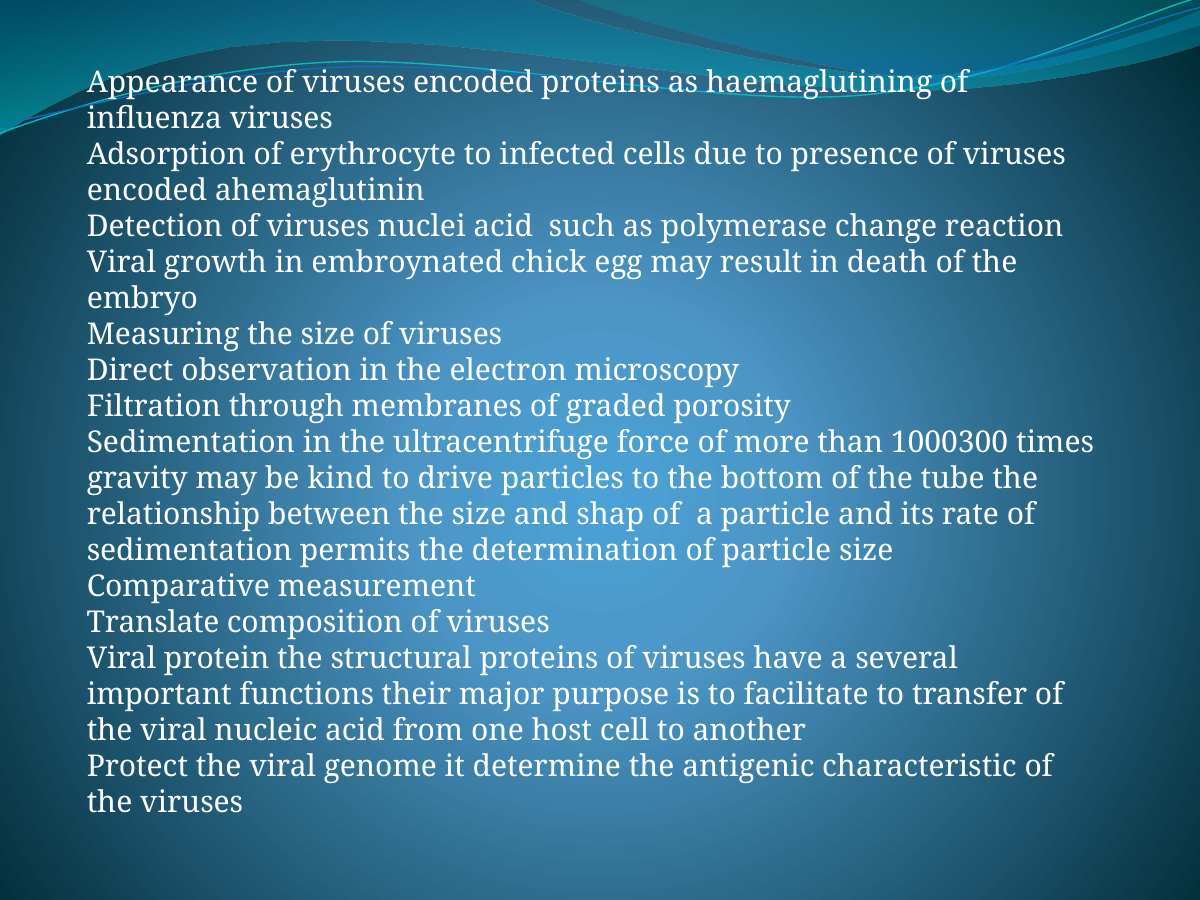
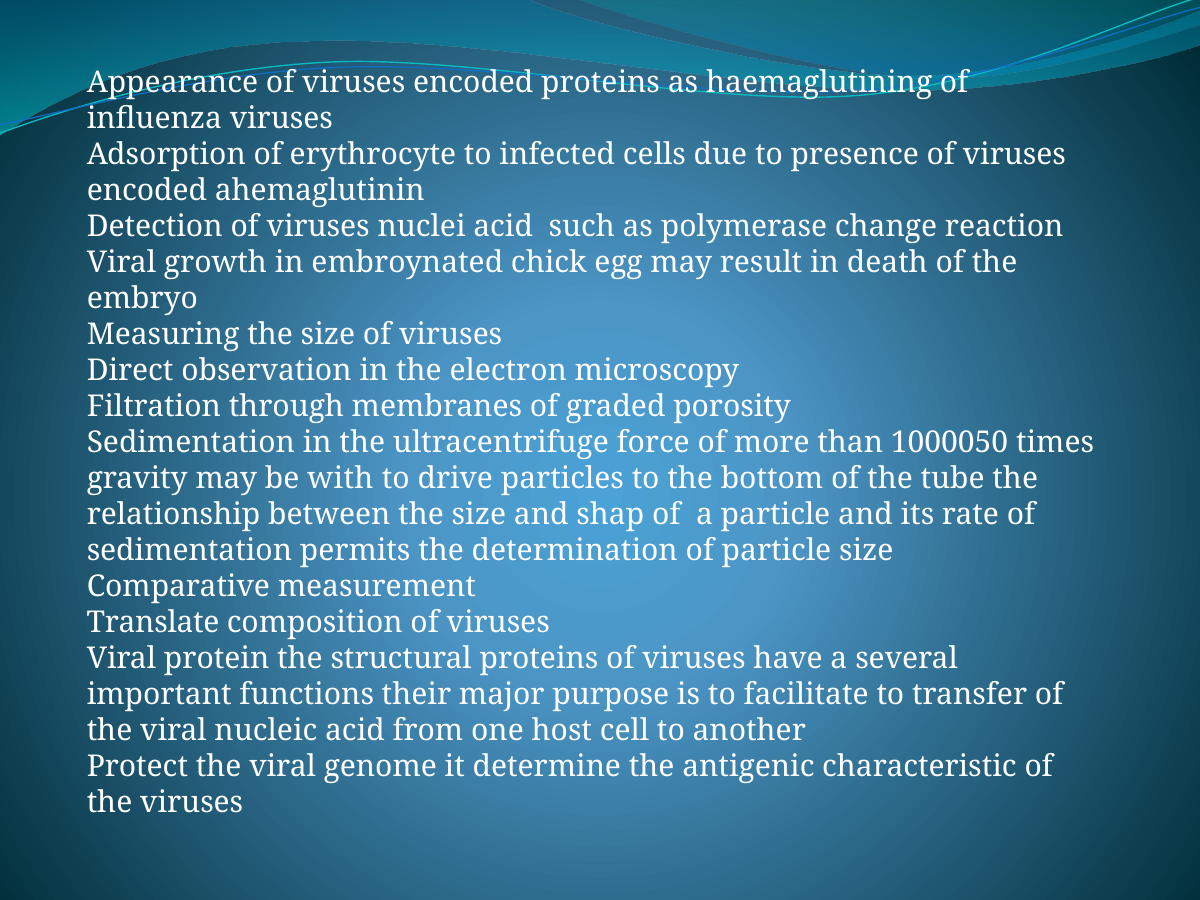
1000300: 1000300 -> 1000050
kind: kind -> with
